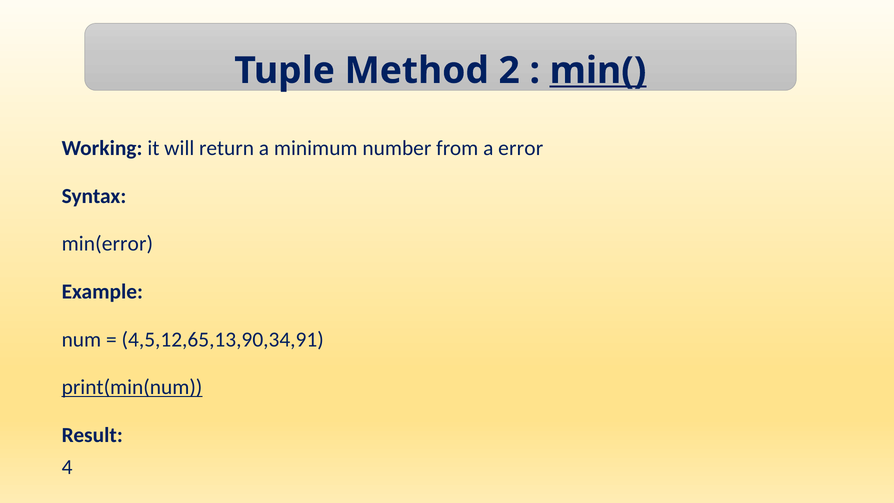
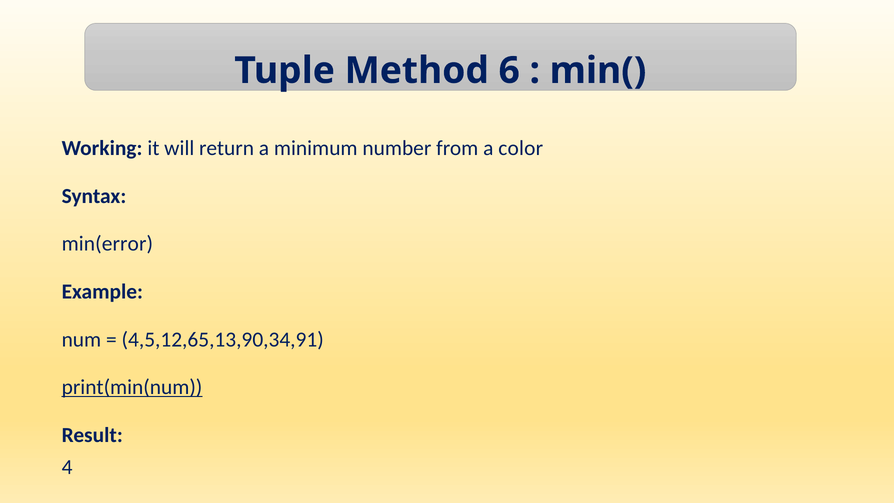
2: 2 -> 6
min( underline: present -> none
error: error -> color
